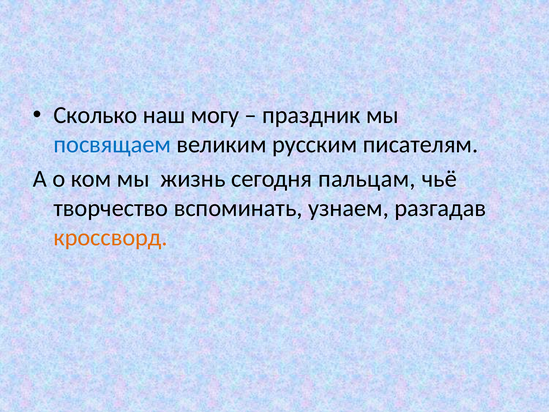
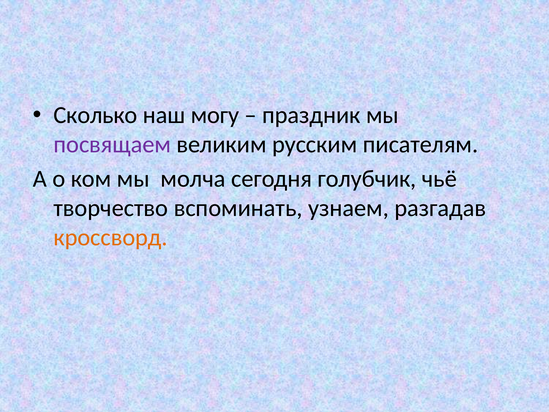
посвящаем colour: blue -> purple
жизнь: жизнь -> молча
пальцам: пальцам -> голубчик
